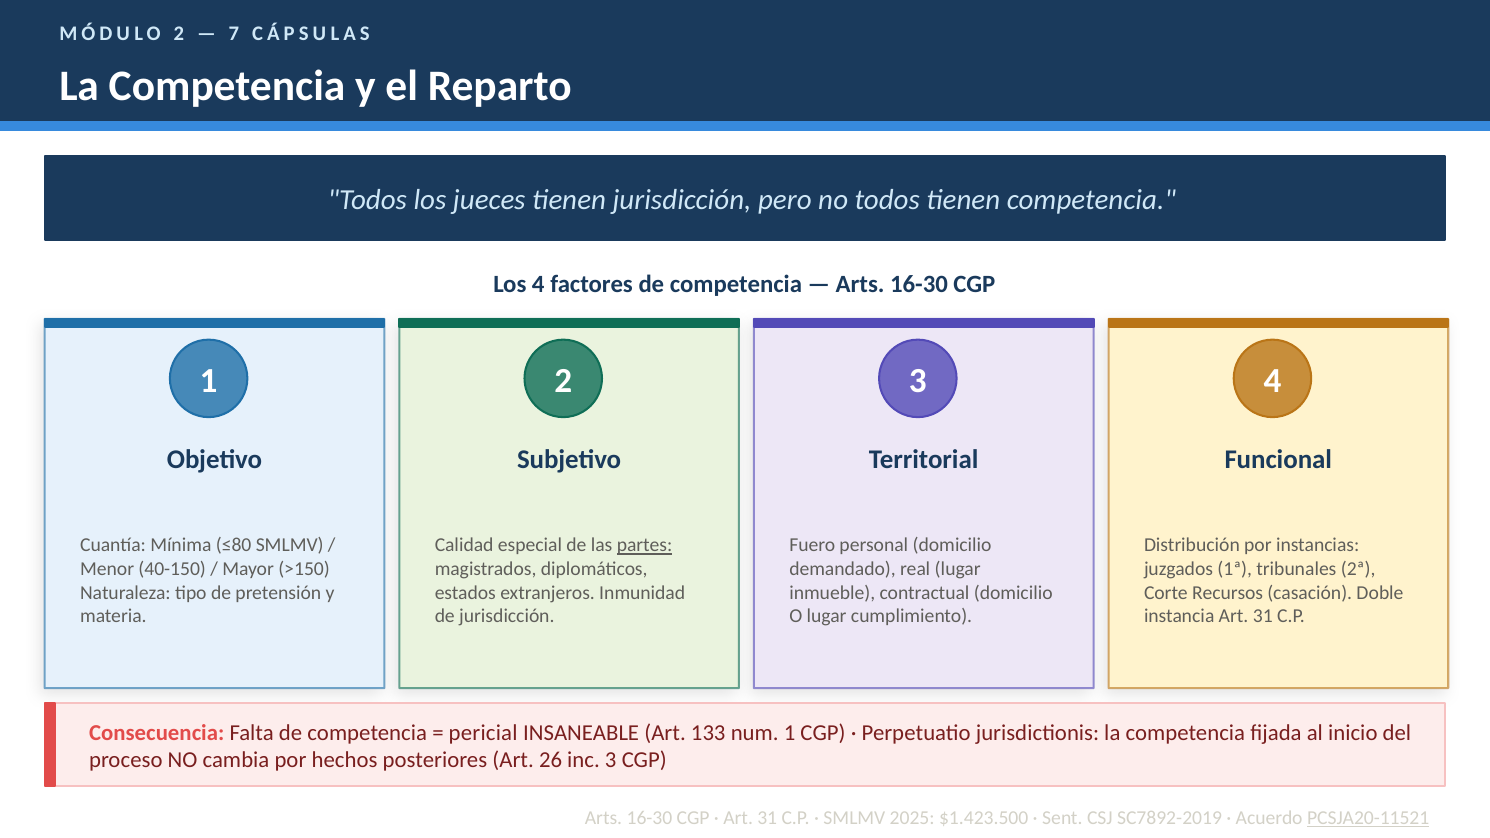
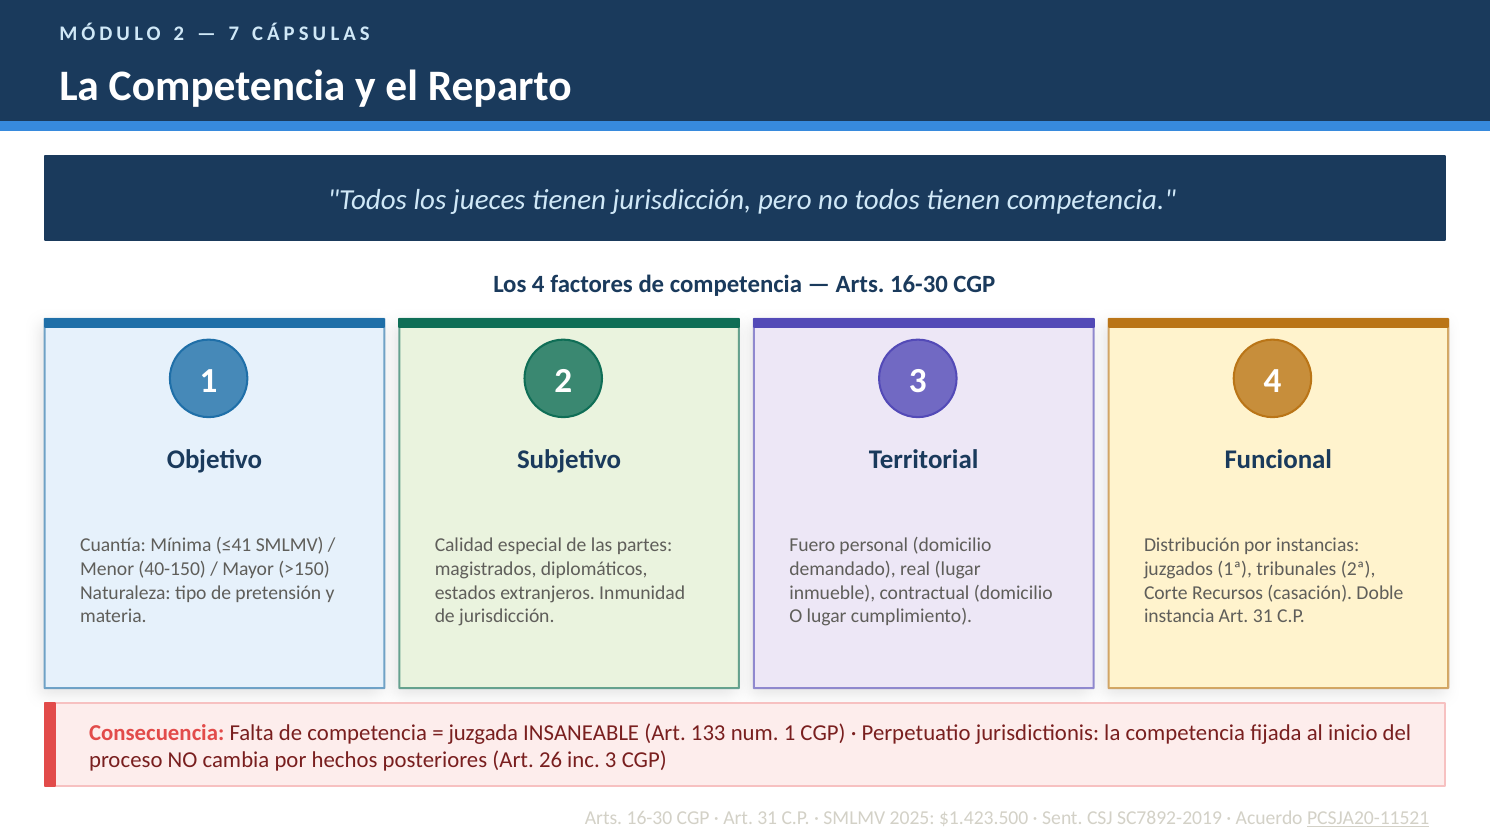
≤80: ≤80 -> ≤41
partes underline: present -> none
pericial: pericial -> juzgada
